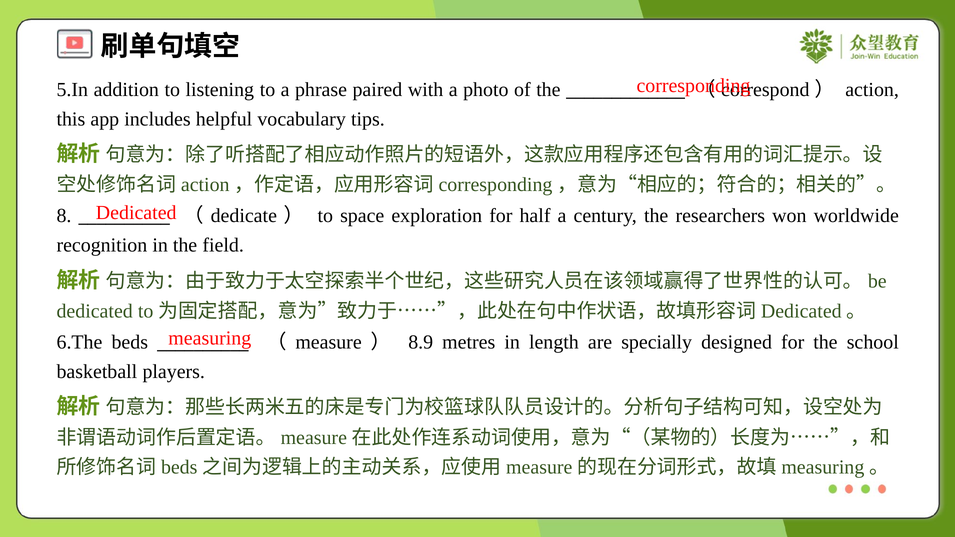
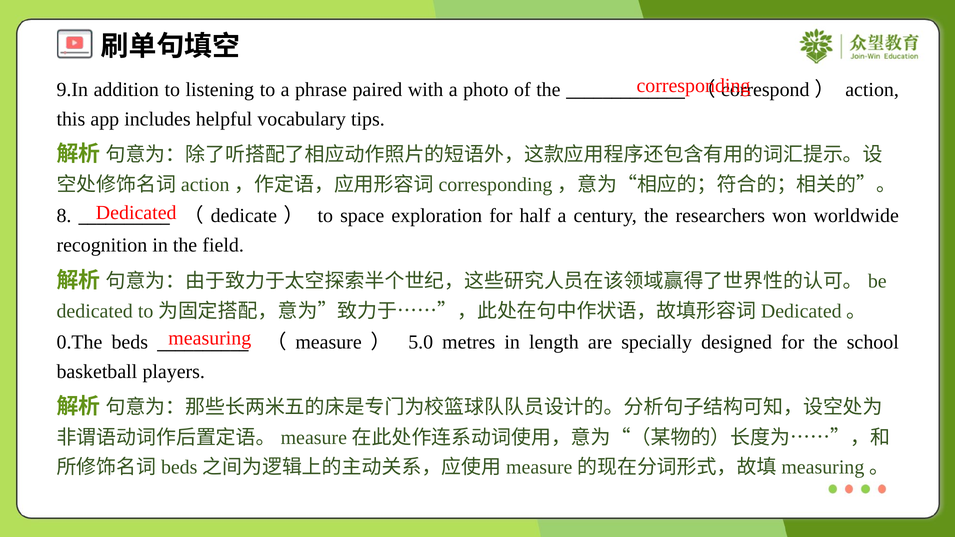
5.In: 5.In -> 9.In
6.The: 6.The -> 0.The
8.9: 8.9 -> 5.0
